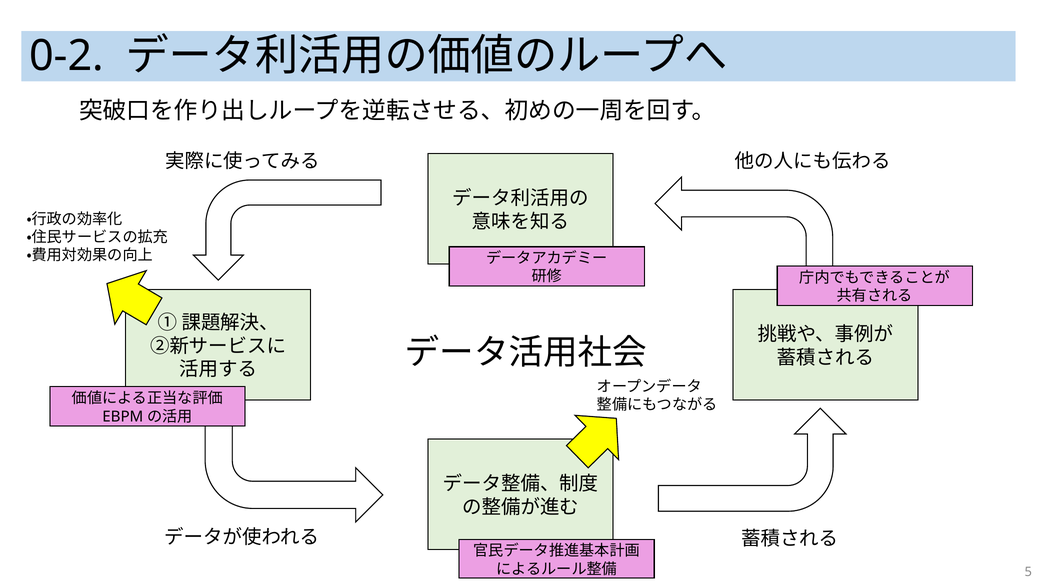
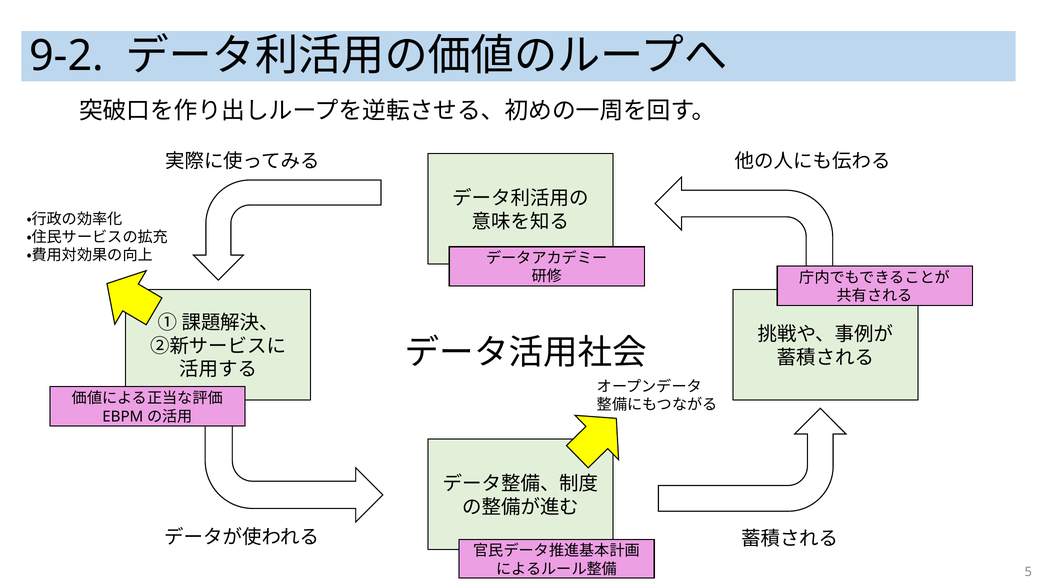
0-2: 0-2 -> 9-2
